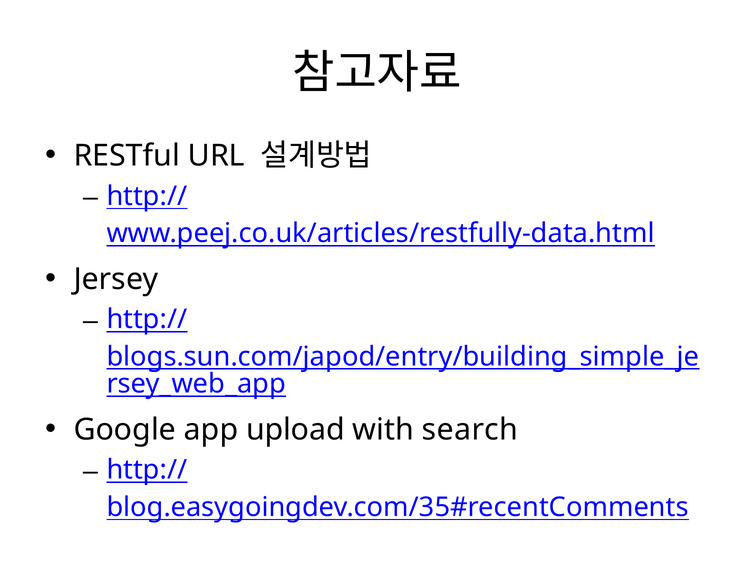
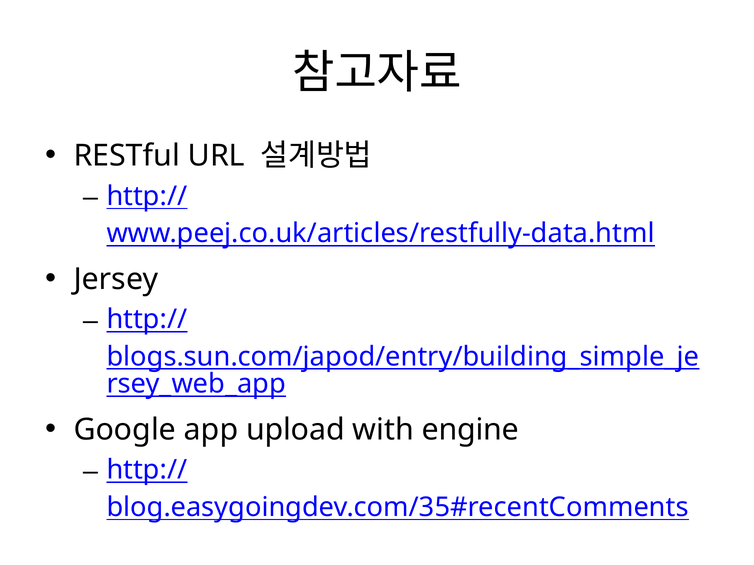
search: search -> engine
